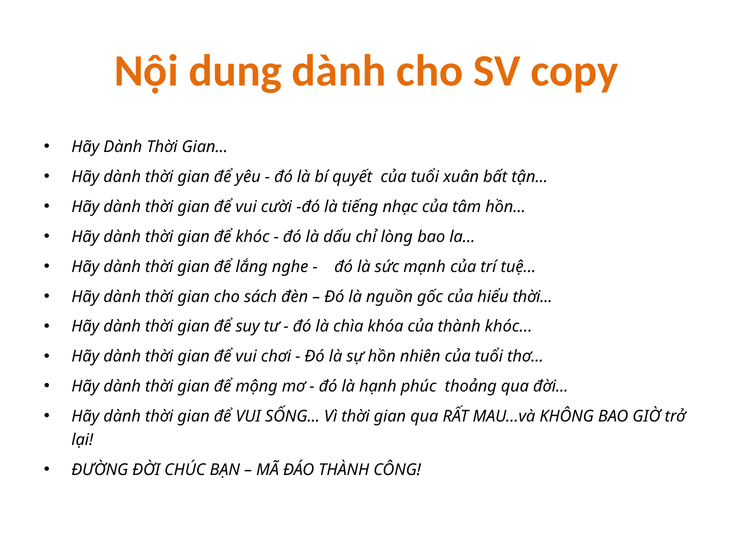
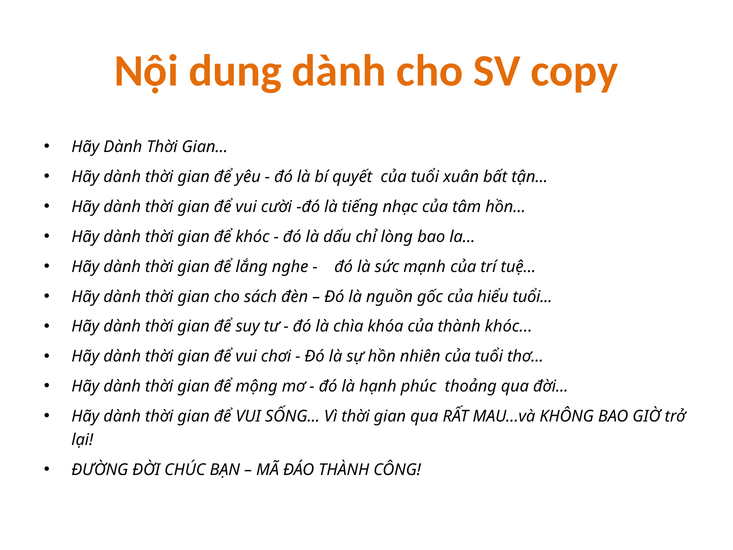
hiểu thời: thời -> tuổi
